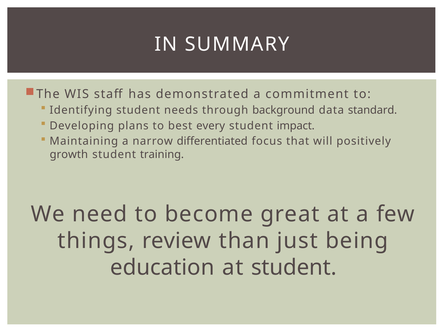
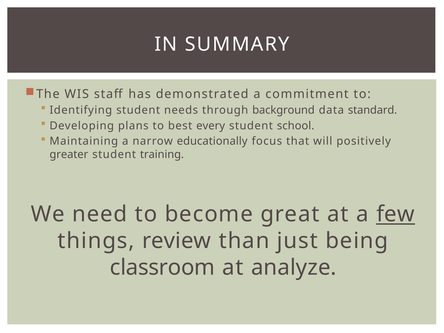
impact: impact -> school
differentiated: differentiated -> educationally
growth: growth -> greater
few underline: none -> present
education: education -> classroom
at student: student -> analyze
